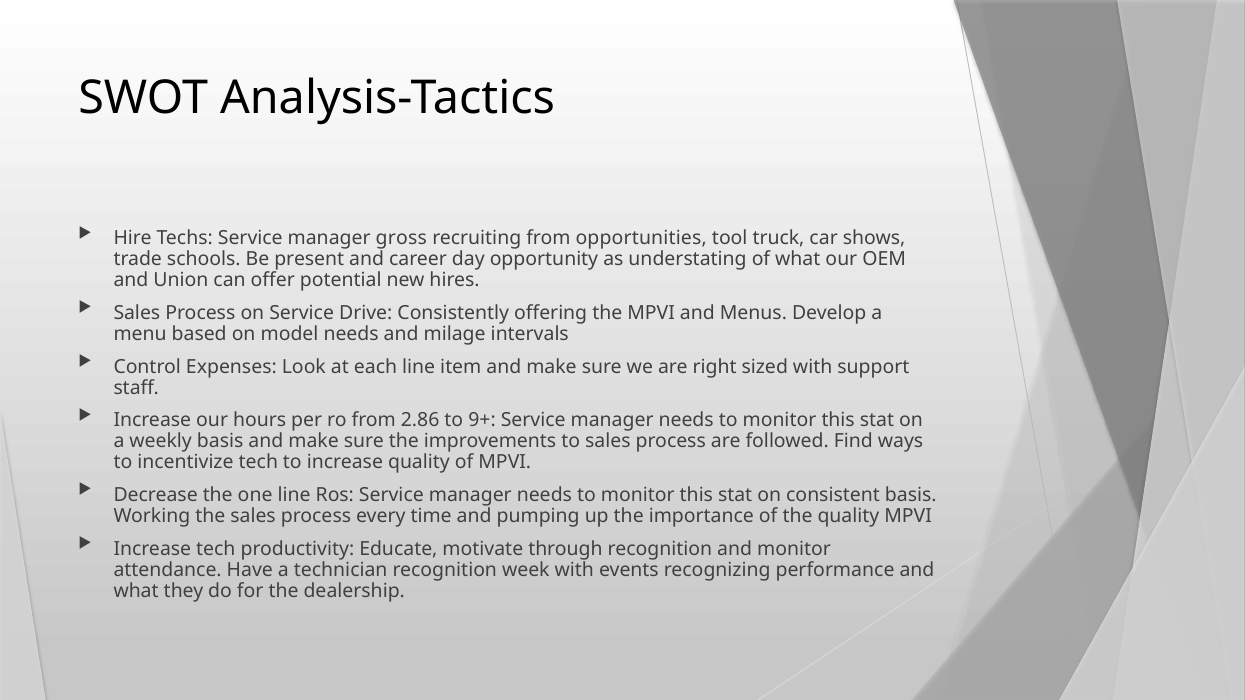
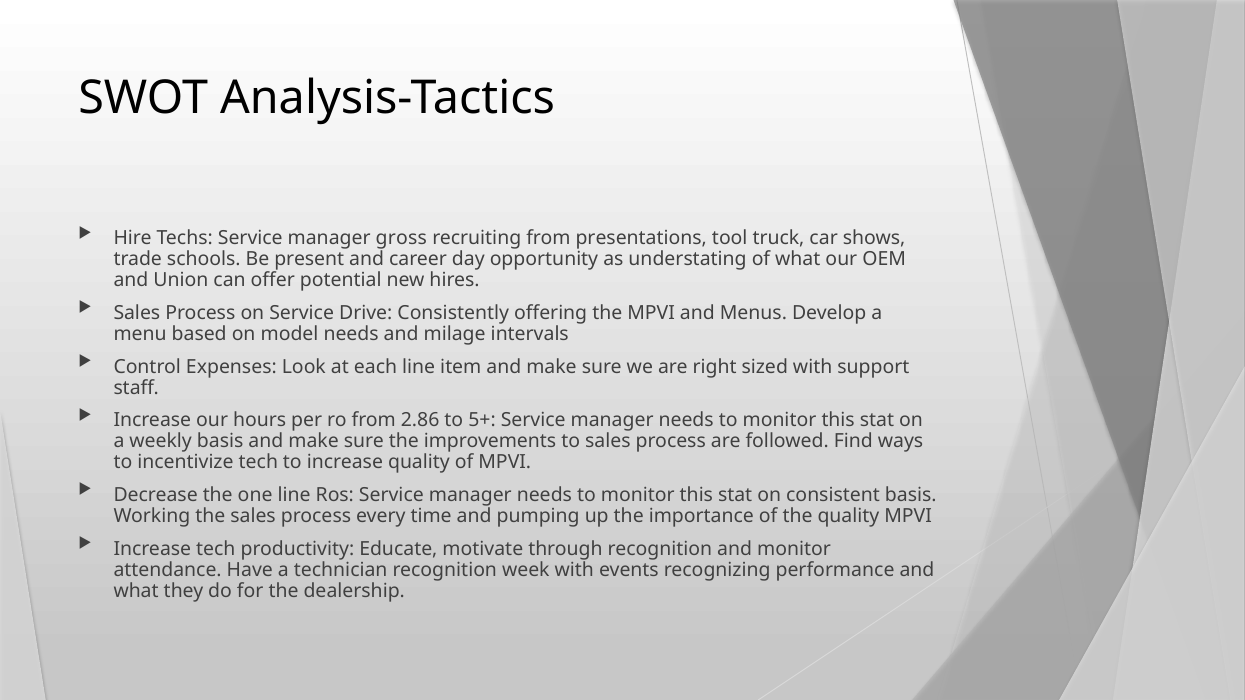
opportunities: opportunities -> presentations
9+: 9+ -> 5+
